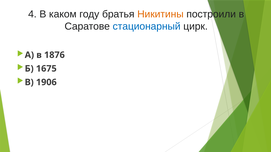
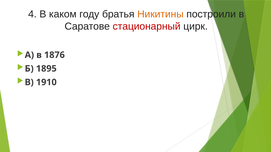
стационарный colour: blue -> red
1675: 1675 -> 1895
1906: 1906 -> 1910
